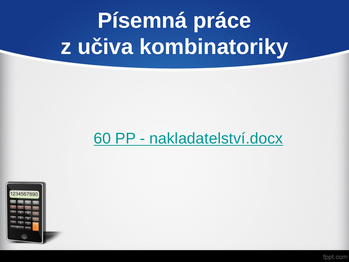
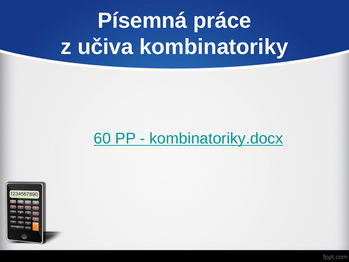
nakladatelství.docx: nakladatelství.docx -> kombinatoriky.docx
